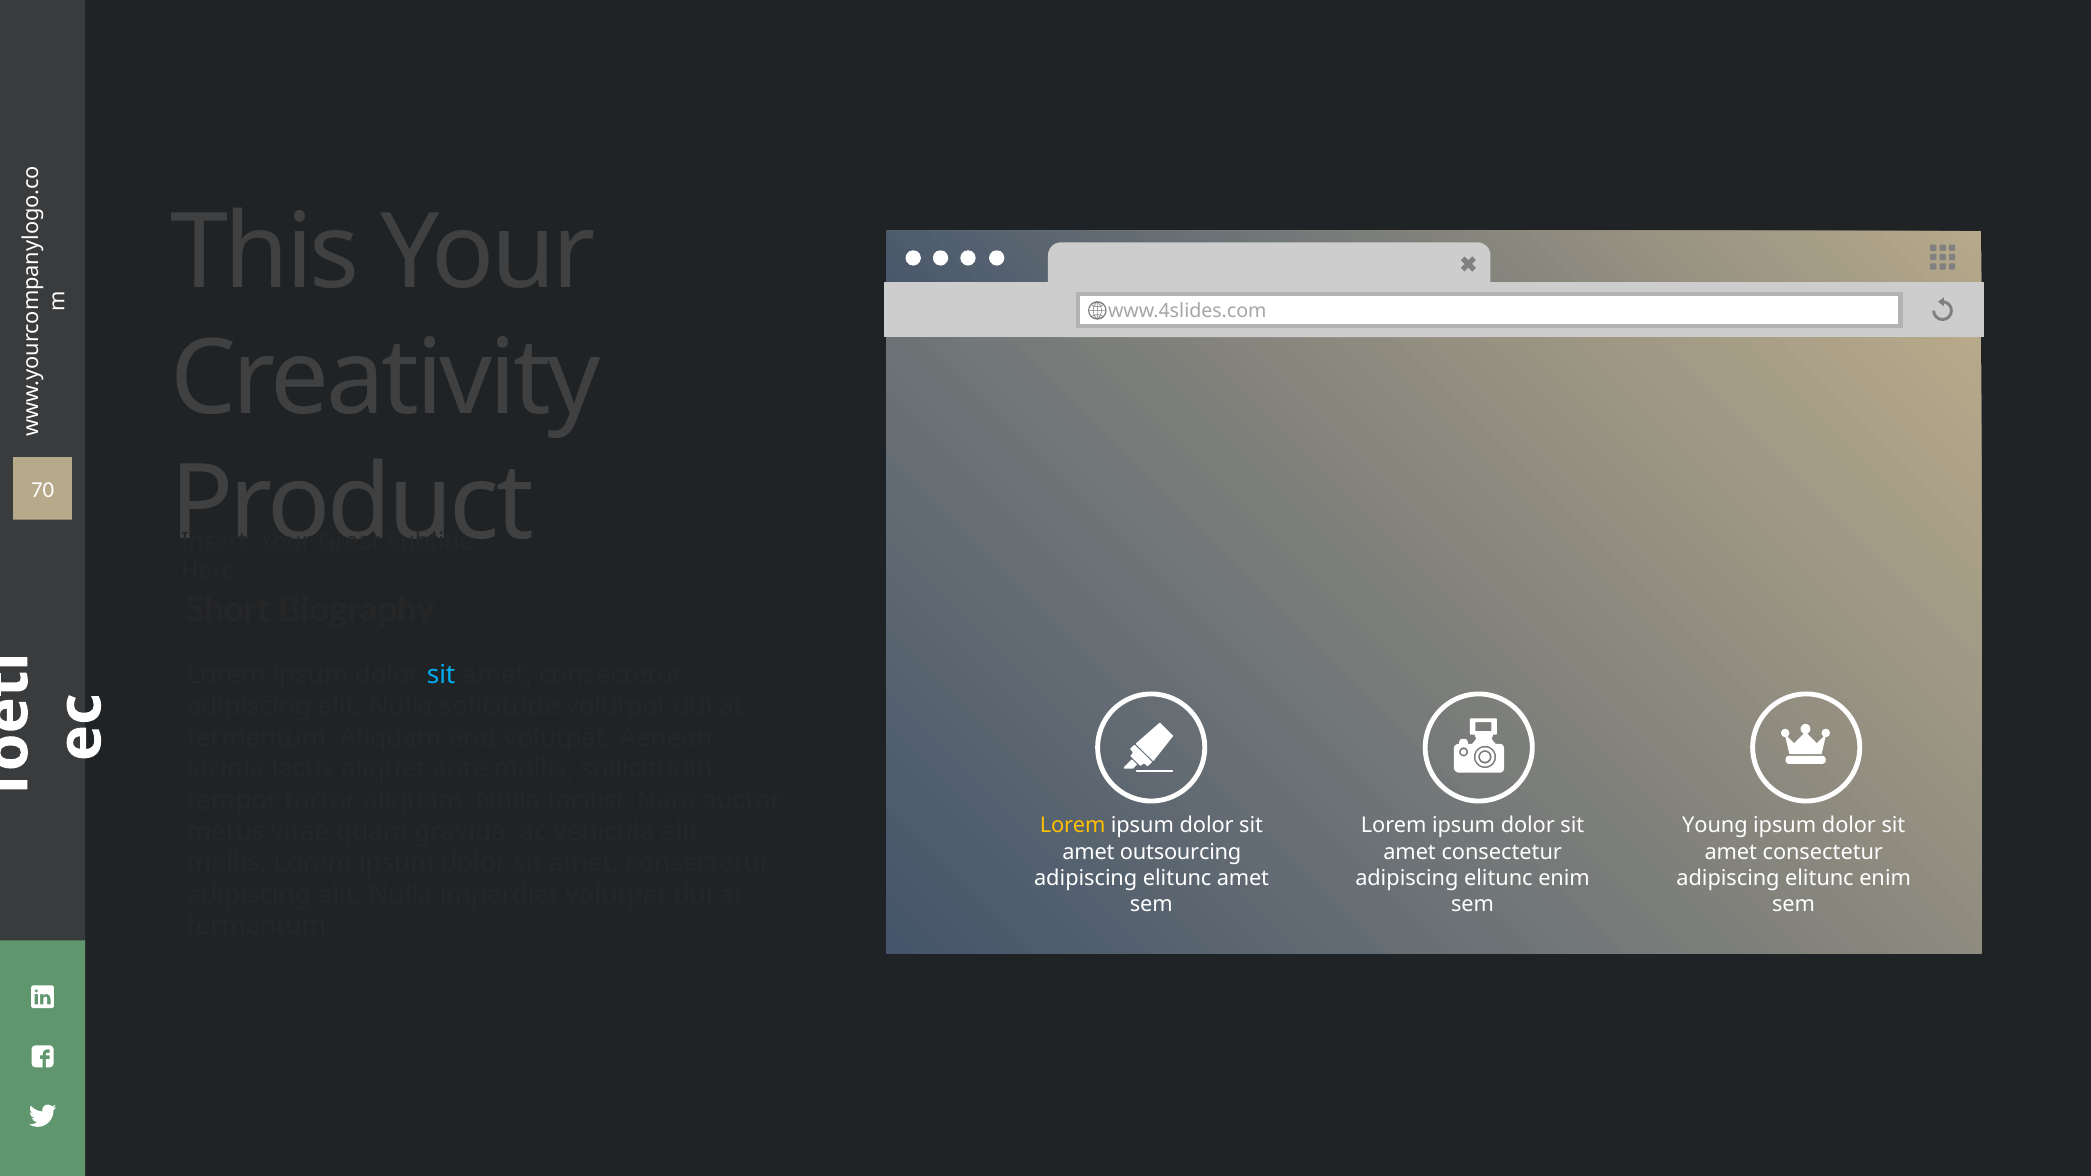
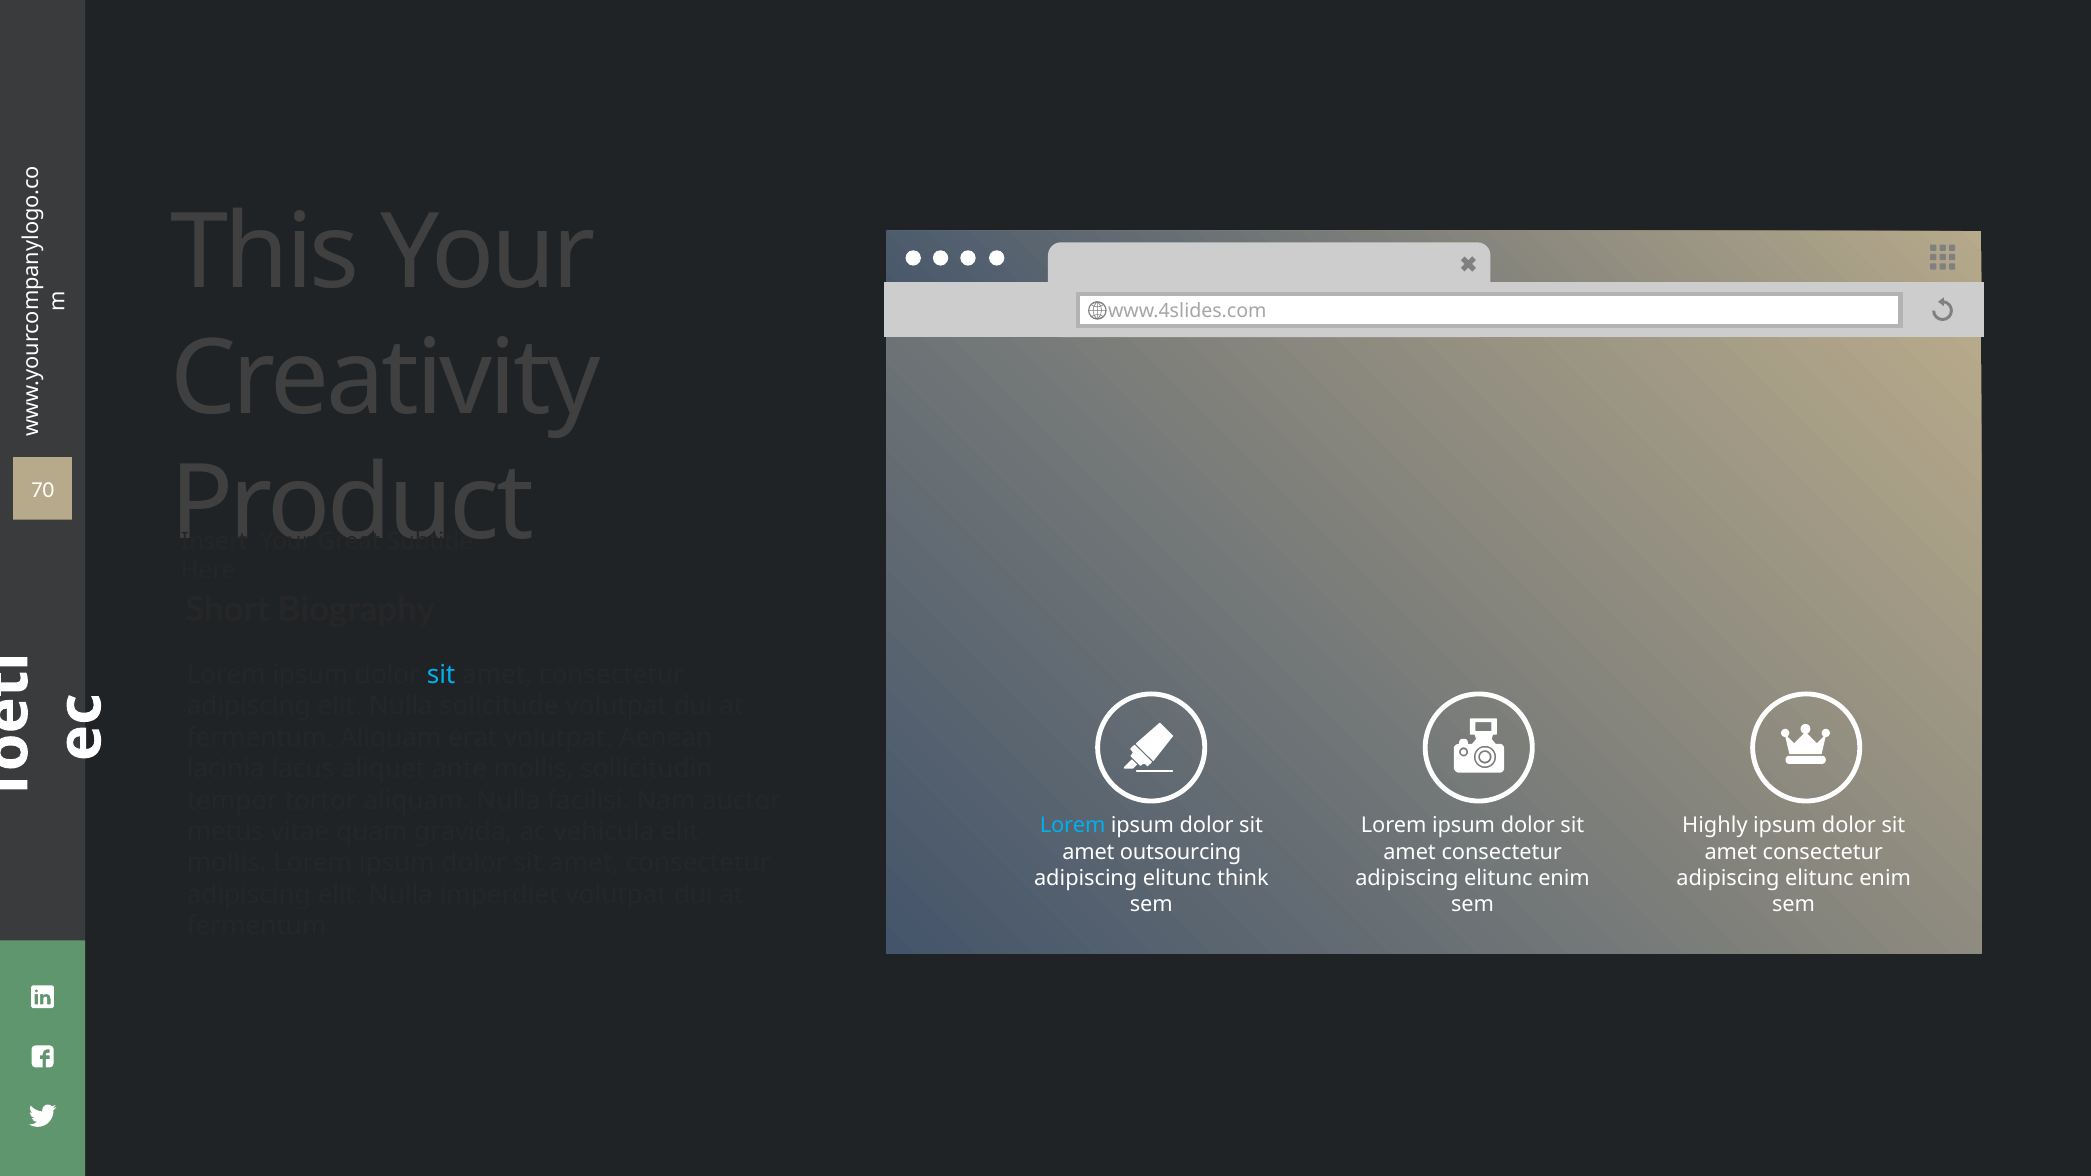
Lorem at (1073, 826) colour: yellow -> light blue
Young: Young -> Highly
elitunc amet: amet -> think
